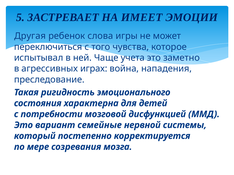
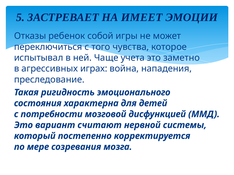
Другая: Другая -> Отказы
слова: слова -> собой
семейные: семейные -> считают
